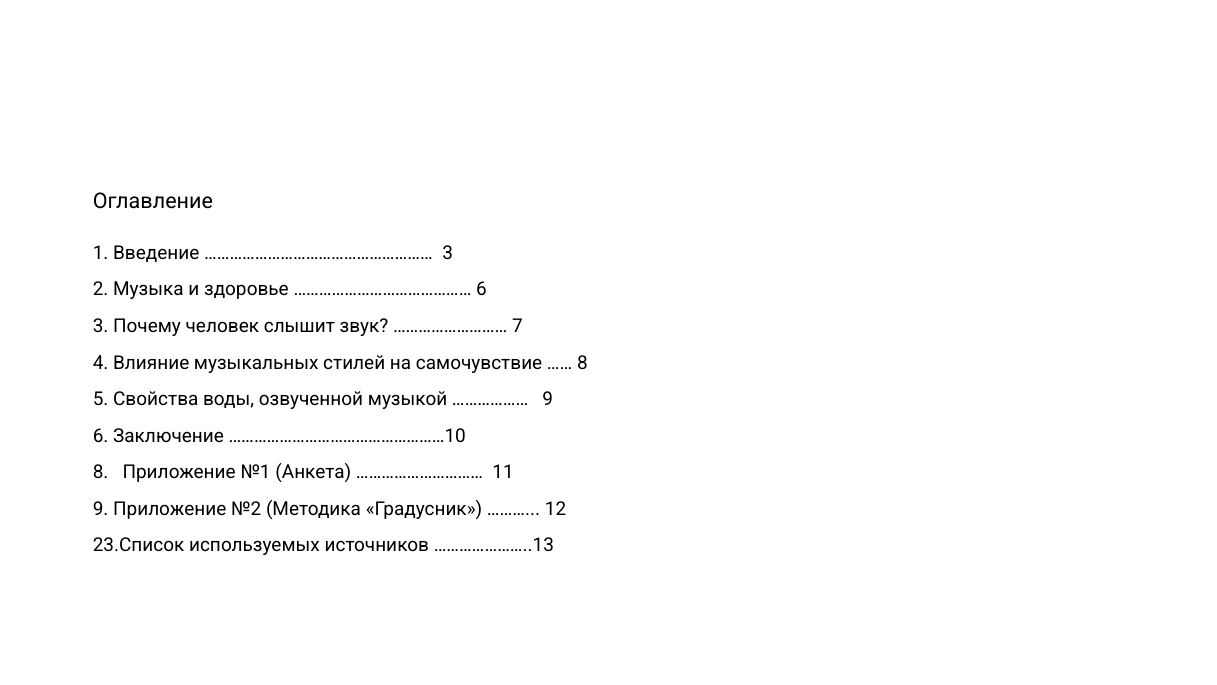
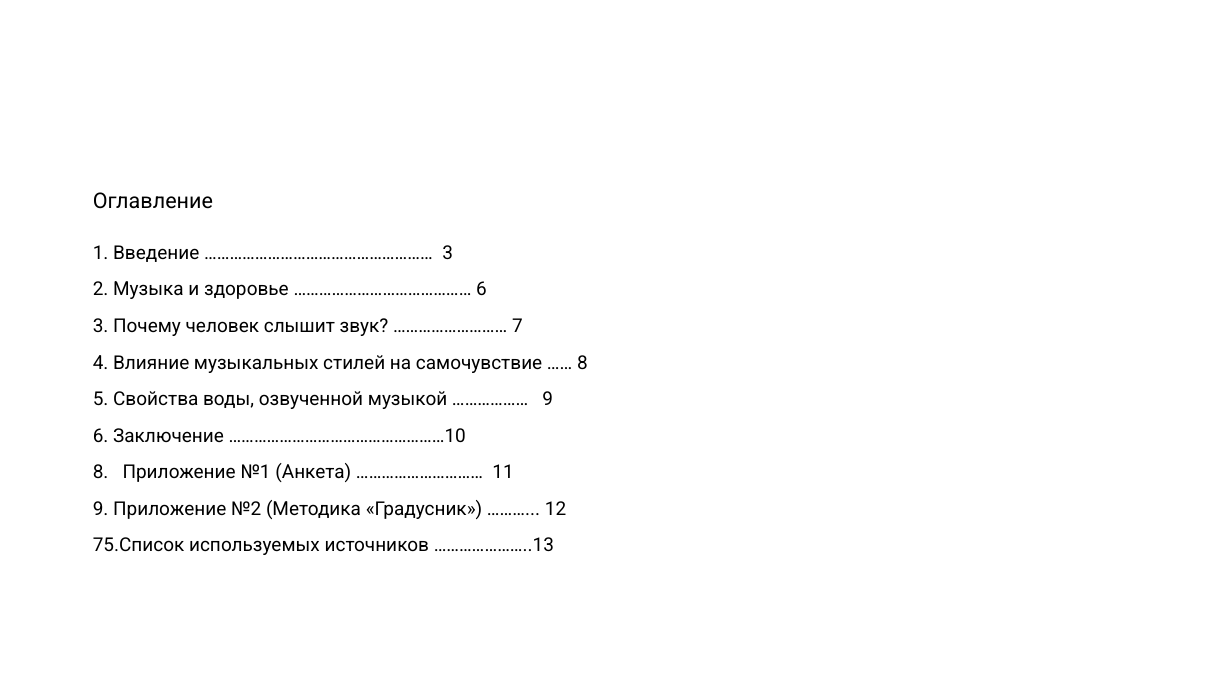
23.Список: 23.Список -> 75.Список
